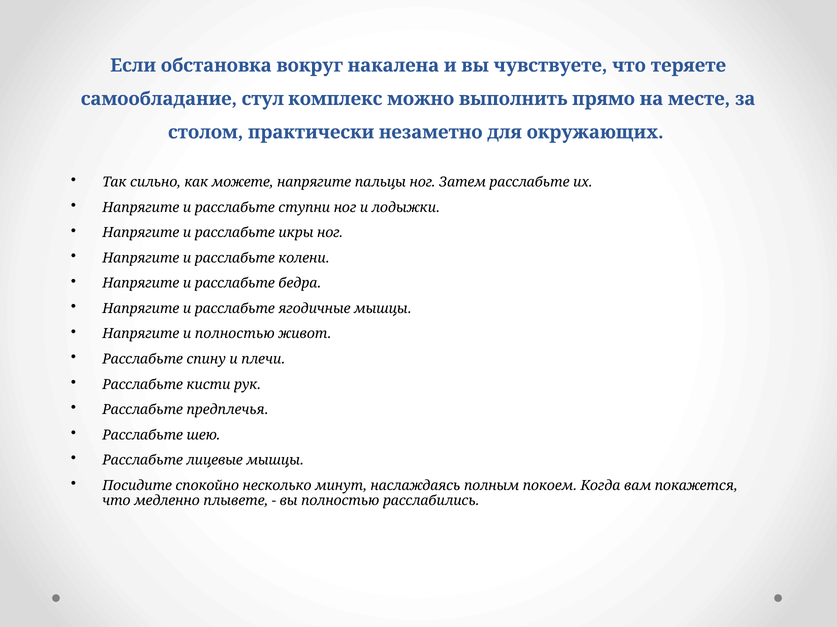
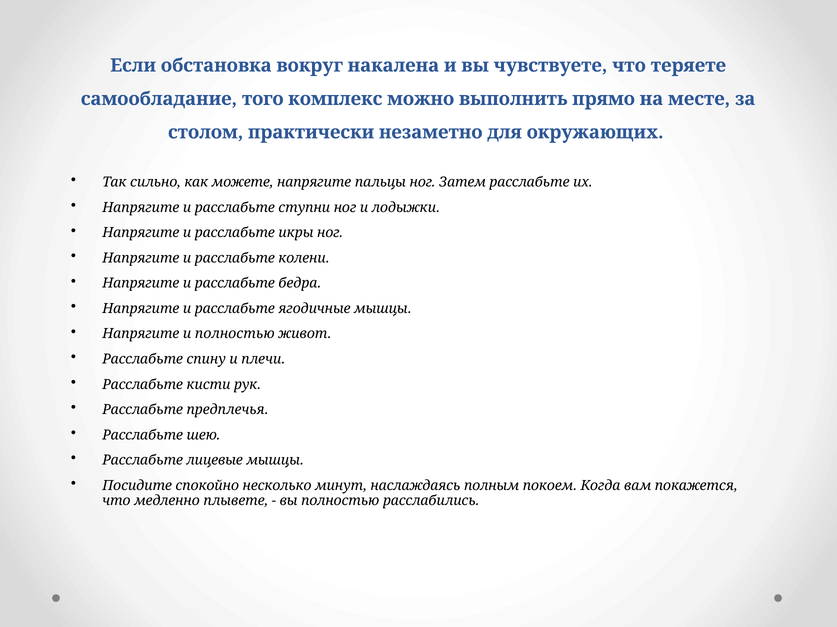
стул: стул -> того
